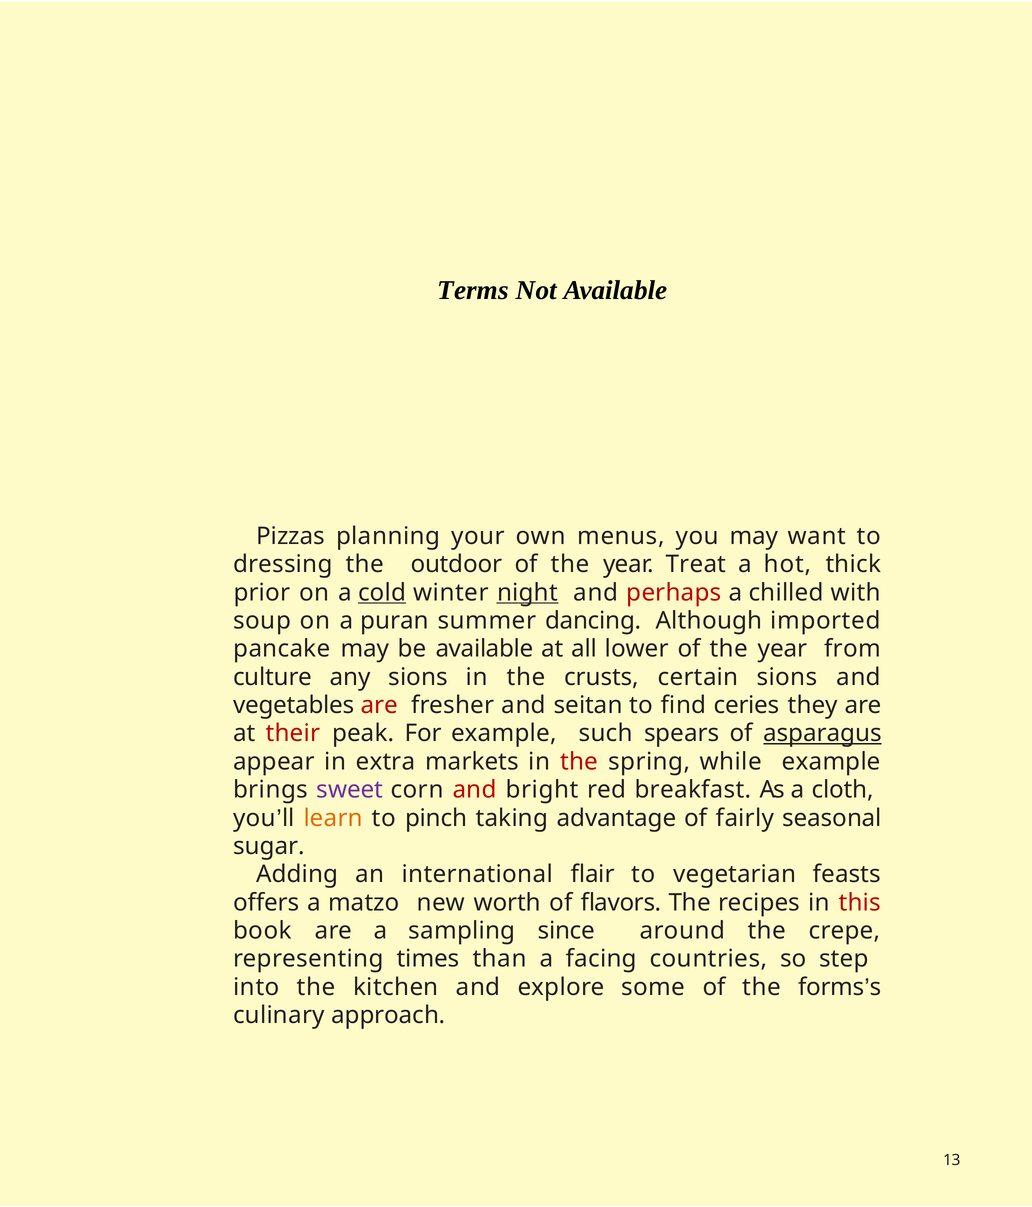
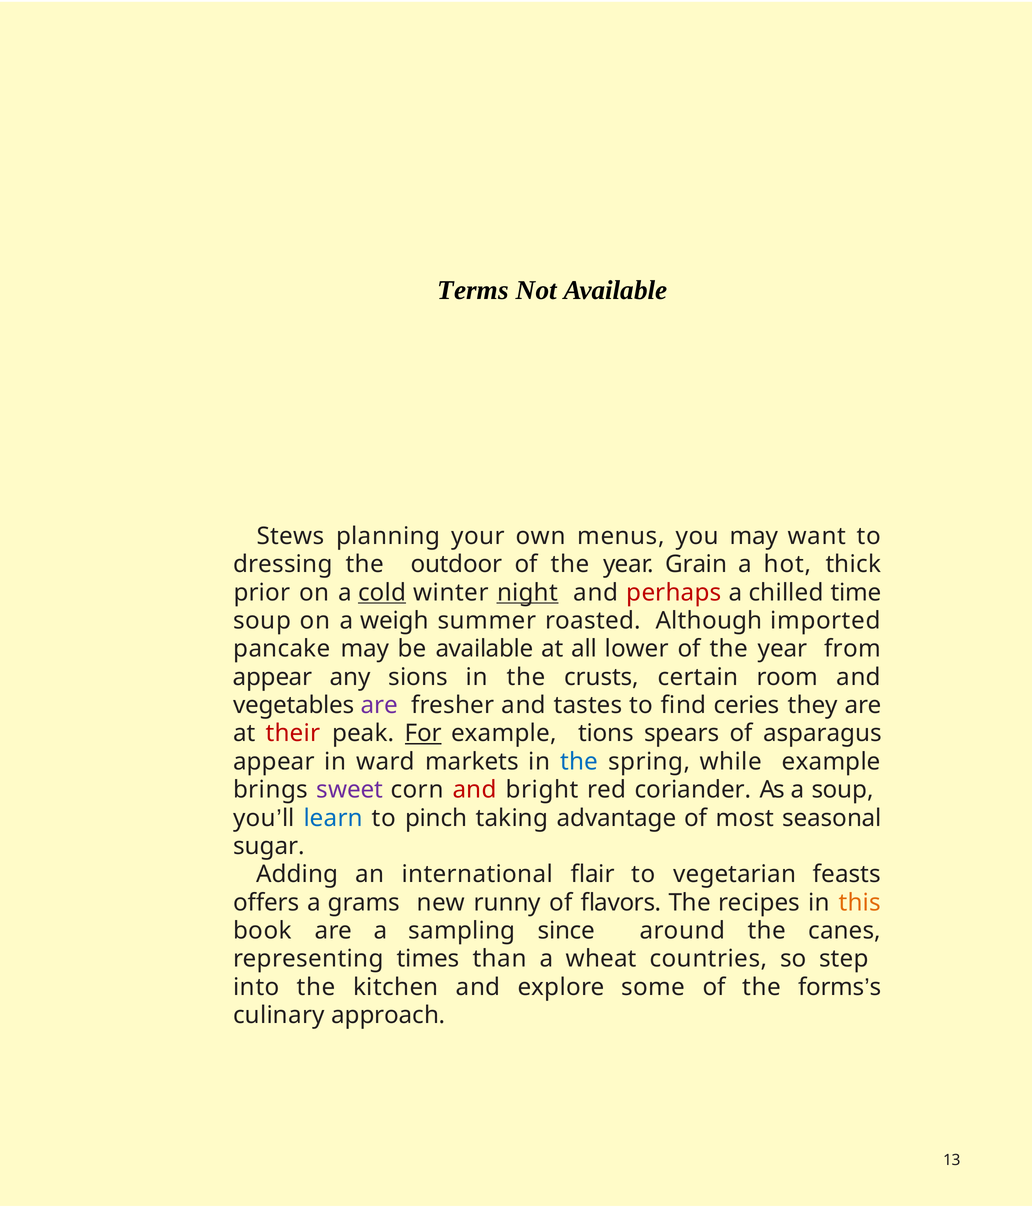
Pizzas: Pizzas -> Stews
Treat: Treat -> Grain
with: with -> time
puran: puran -> weigh
dancing: dancing -> roasted
culture at (273, 678): culture -> appear
certain sions: sions -> room
are at (379, 706) colour: red -> purple
seitan: seitan -> tastes
For underline: none -> present
such: such -> tions
asparagus underline: present -> none
extra: extra -> ward
the at (579, 762) colour: red -> blue
breakfast: breakfast -> coriander
a cloth: cloth -> soup
learn colour: orange -> blue
fairly: fairly -> most
matzo: matzo -> grams
worth: worth -> runny
this colour: red -> orange
crepe: crepe -> canes
facing: facing -> wheat
